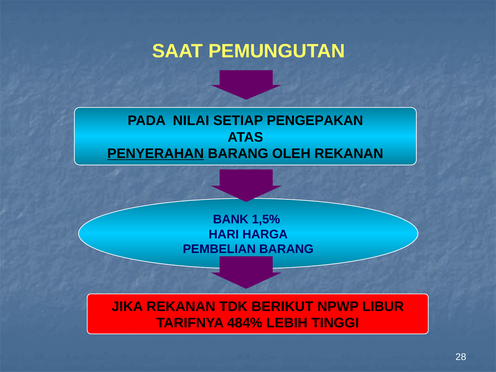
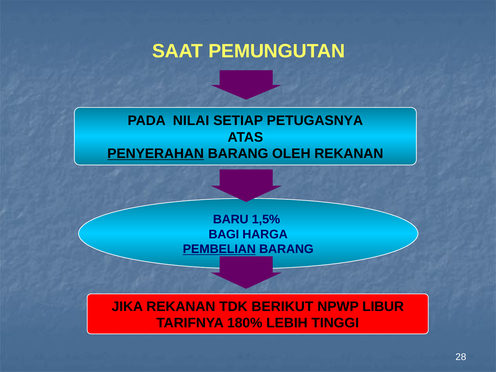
PENGEPAKAN: PENGEPAKAN -> PETUGASNYA
BANK: BANK -> BARU
HARI: HARI -> BAGI
PEMBELIAN underline: none -> present
484%: 484% -> 180%
